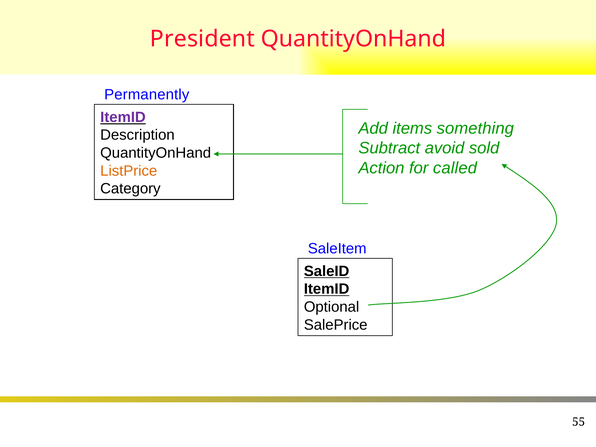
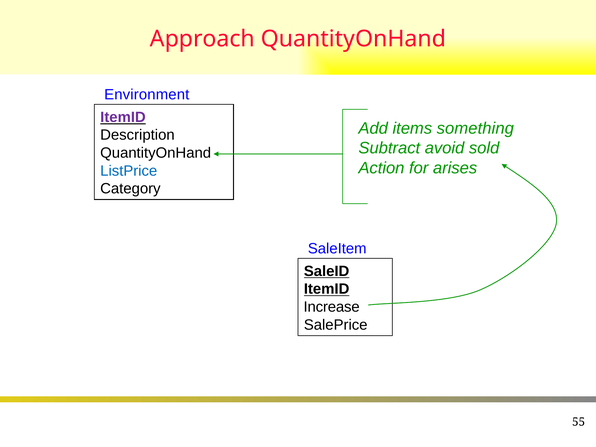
President: President -> Approach
Permanently: Permanently -> Environment
called: called -> arises
ListPrice colour: orange -> blue
Optional: Optional -> Increase
